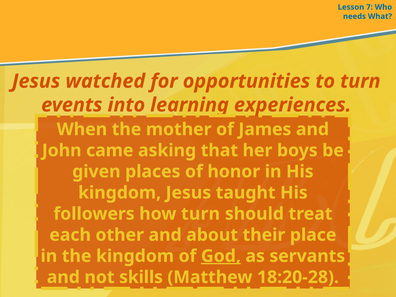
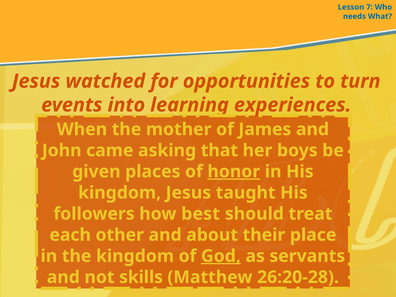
honor underline: none -> present
how turn: turn -> best
18:20-28: 18:20-28 -> 26:20-28
